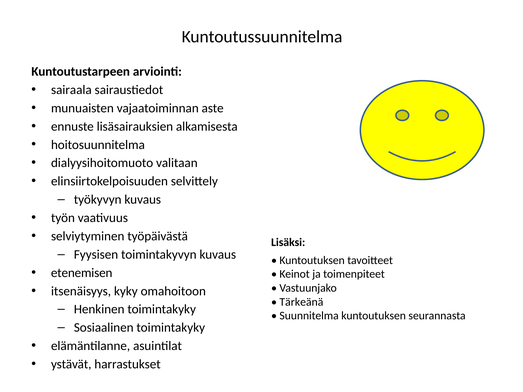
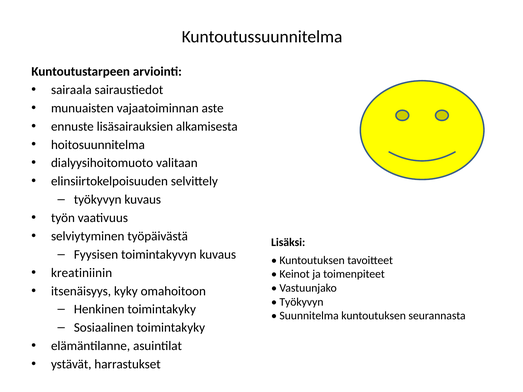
etenemisen: etenemisen -> kreatiniinin
Tärkeänä at (301, 302): Tärkeänä -> Työkyvyn
